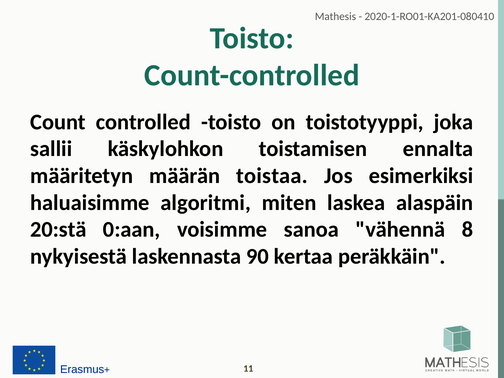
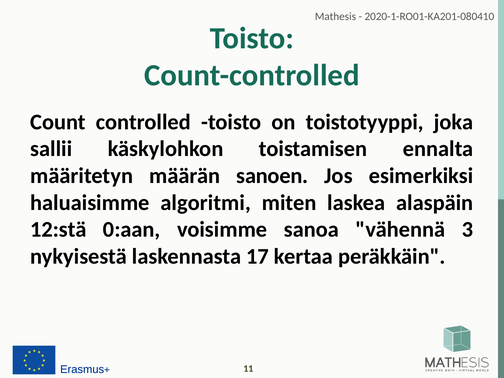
toistaa: toistaa -> sanoen
20:stä: 20:stä -> 12:stä
8: 8 -> 3
90: 90 -> 17
